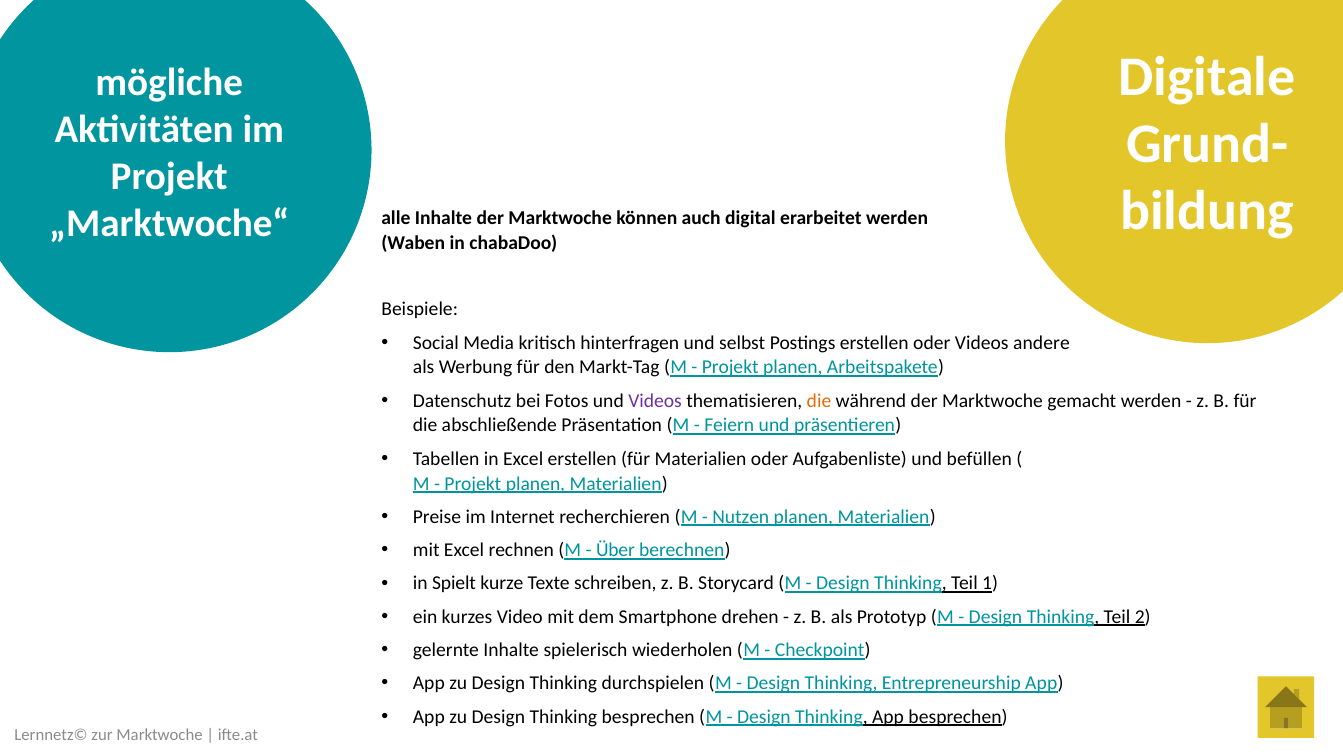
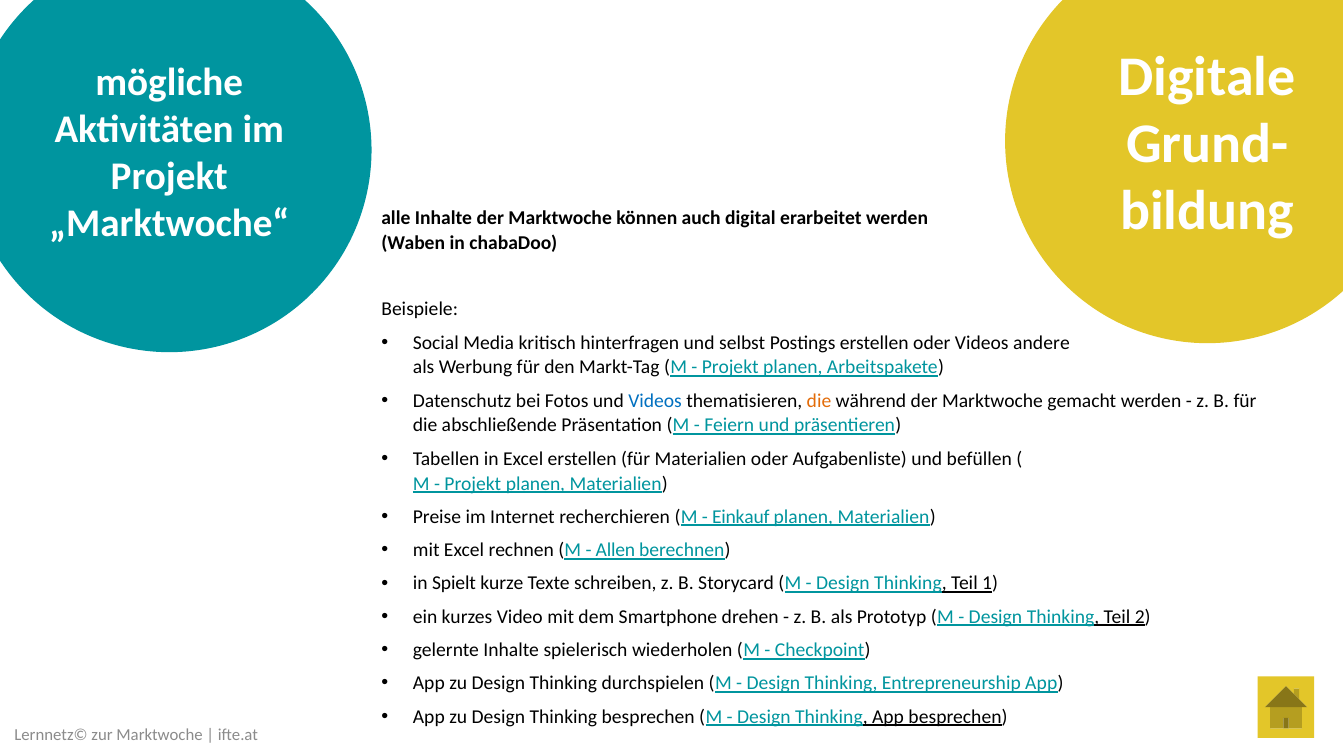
Videos at (655, 401) colour: purple -> blue
Nutzen: Nutzen -> Einkauf
Über: Über -> Allen
